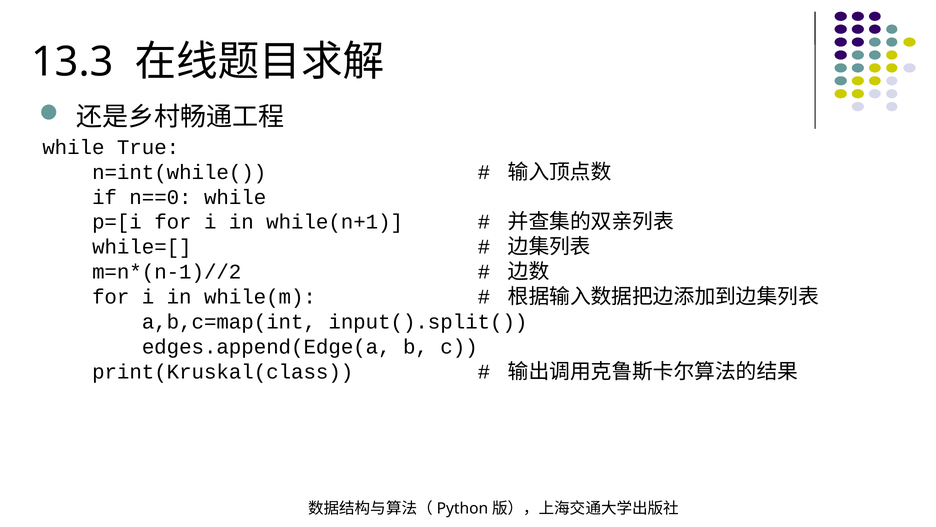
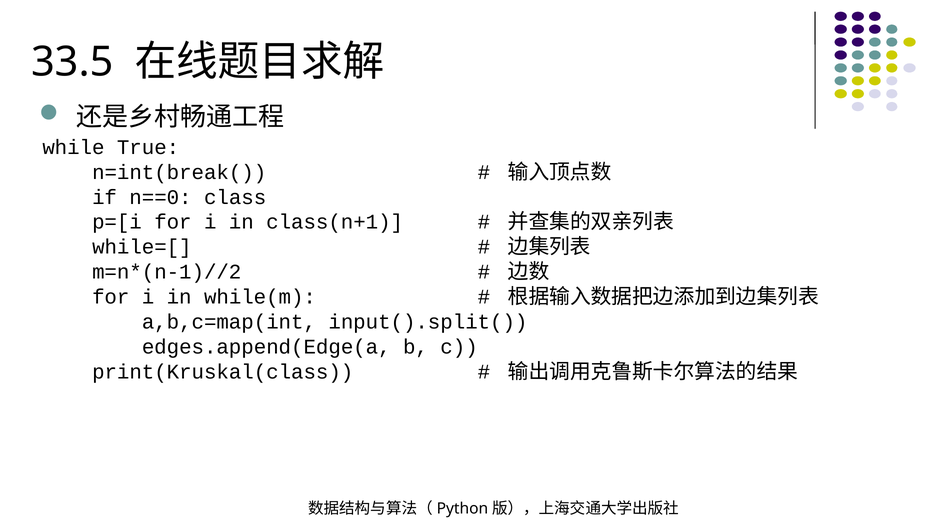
13.3: 13.3 -> 33.5
n=int(while(: n=int(while( -> n=int(break(
n==0 while: while -> class
while(n+1: while(n+1 -> class(n+1
